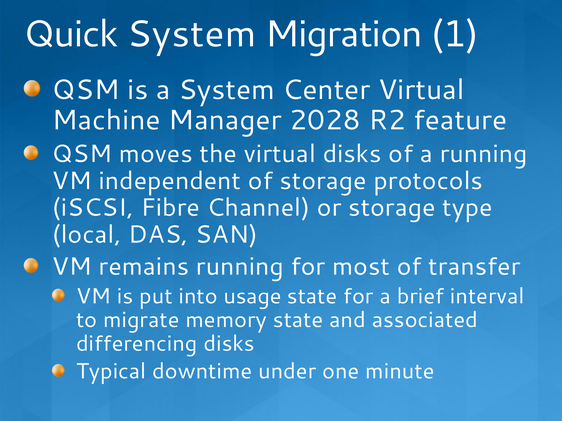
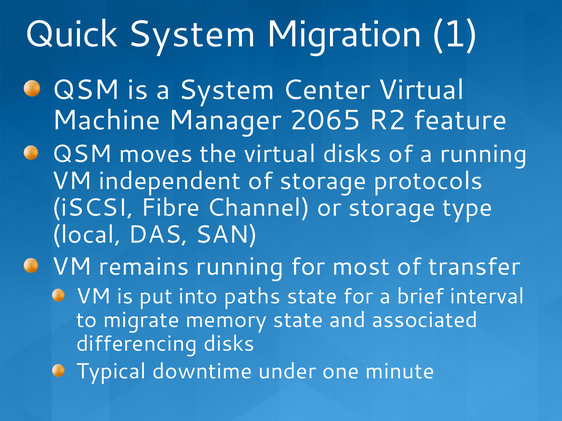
2028: 2028 -> 2065
usage: usage -> paths
